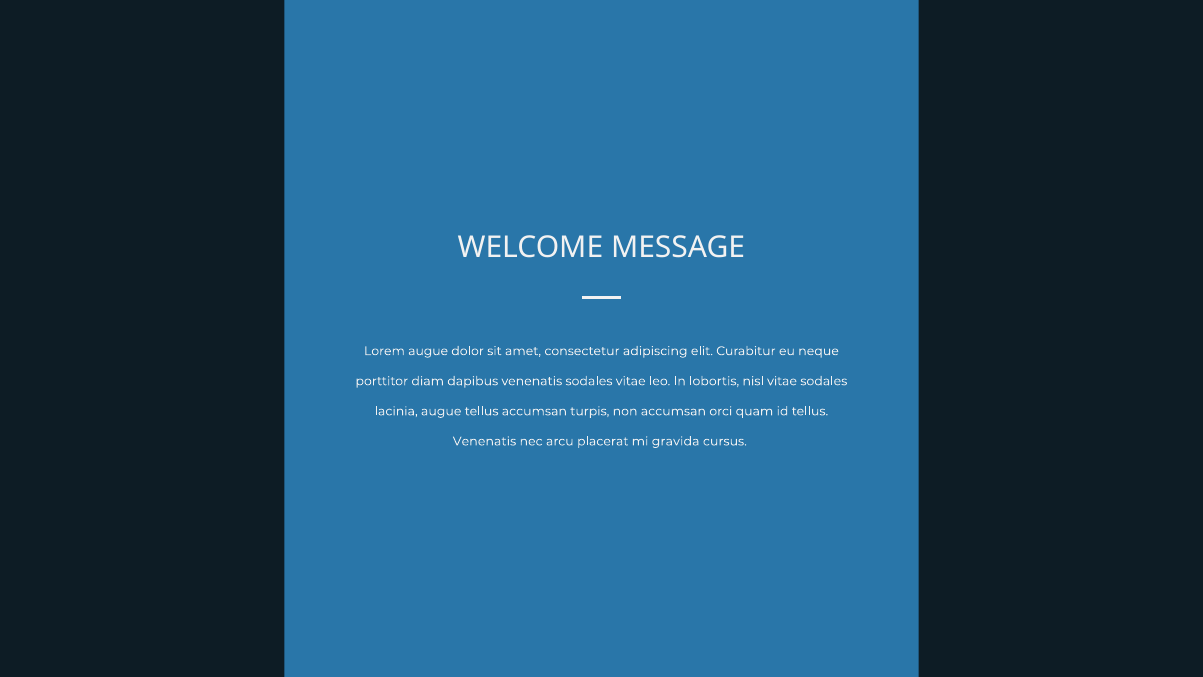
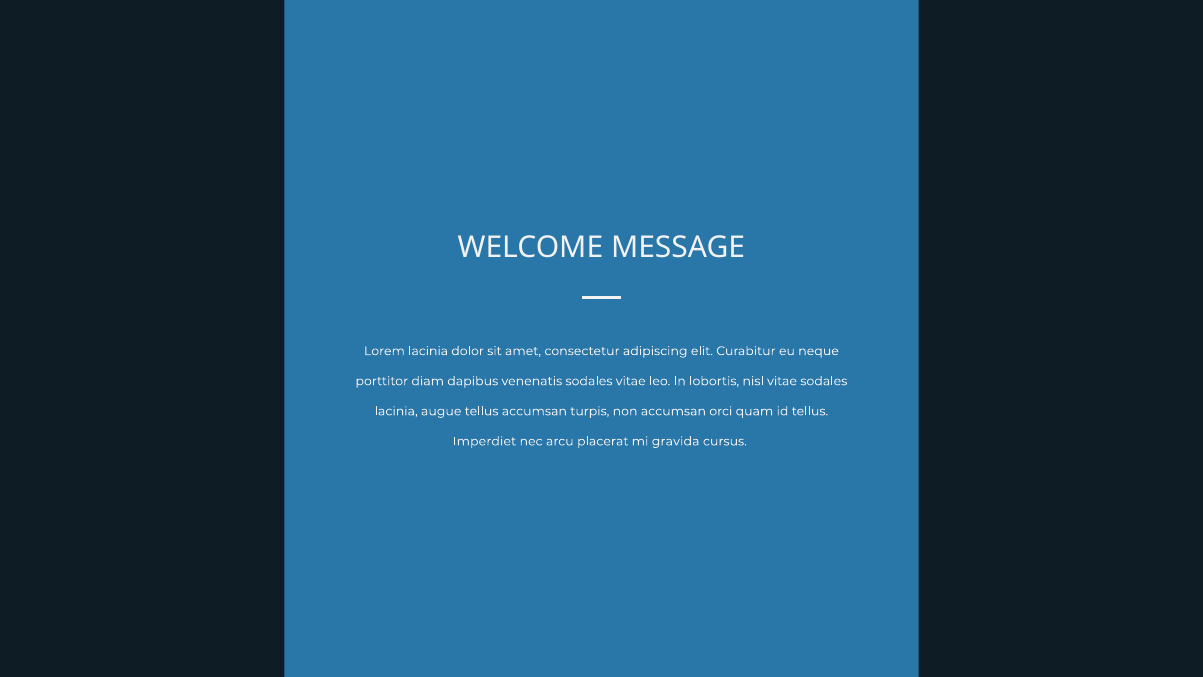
Lorem augue: augue -> lacinia
Venenatis at (484, 441): Venenatis -> Imperdiet
